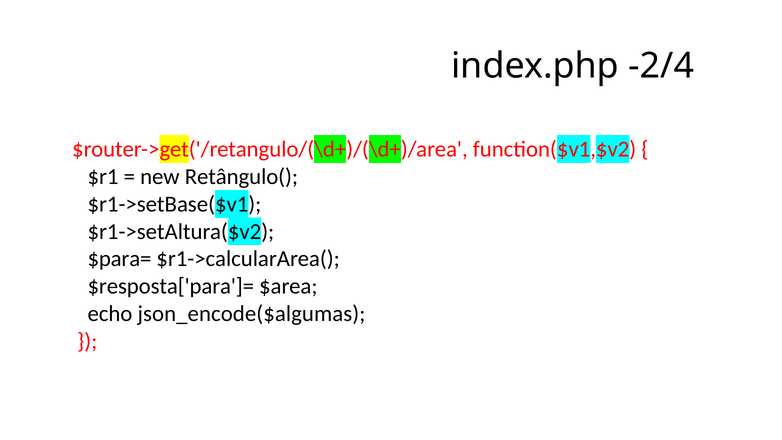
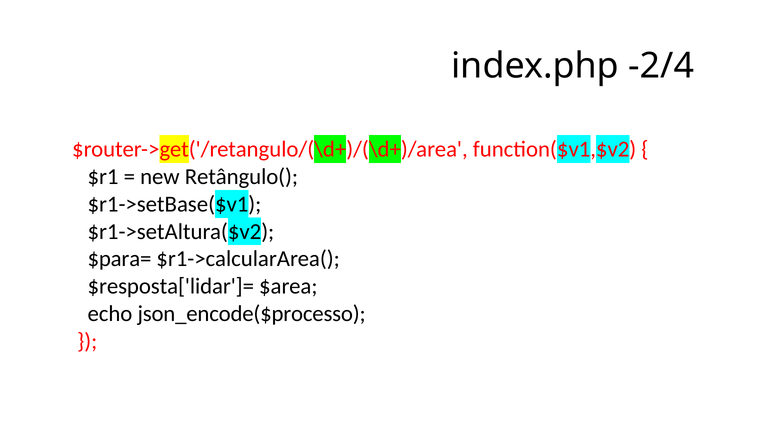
$resposta['para']=: $resposta['para']= -> $resposta['lidar']=
json_encode($algumas: json_encode($algumas -> json_encode($processo
